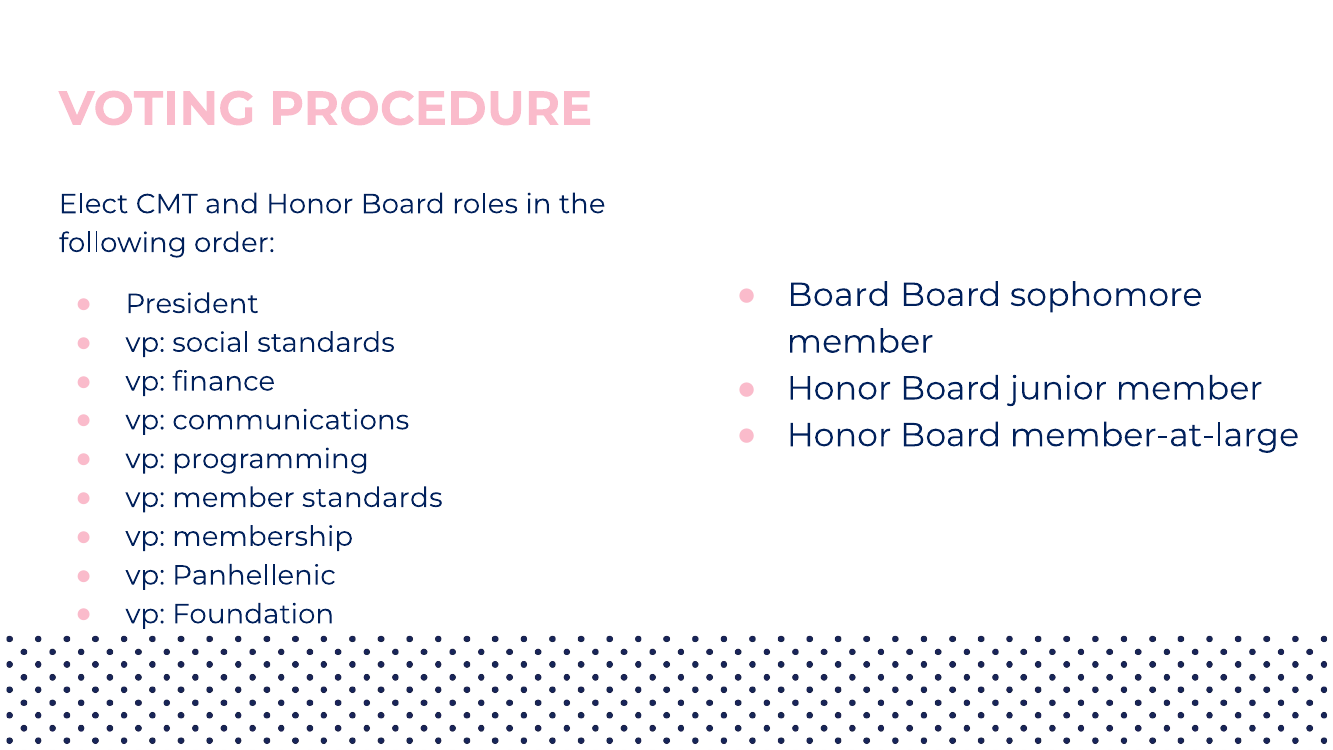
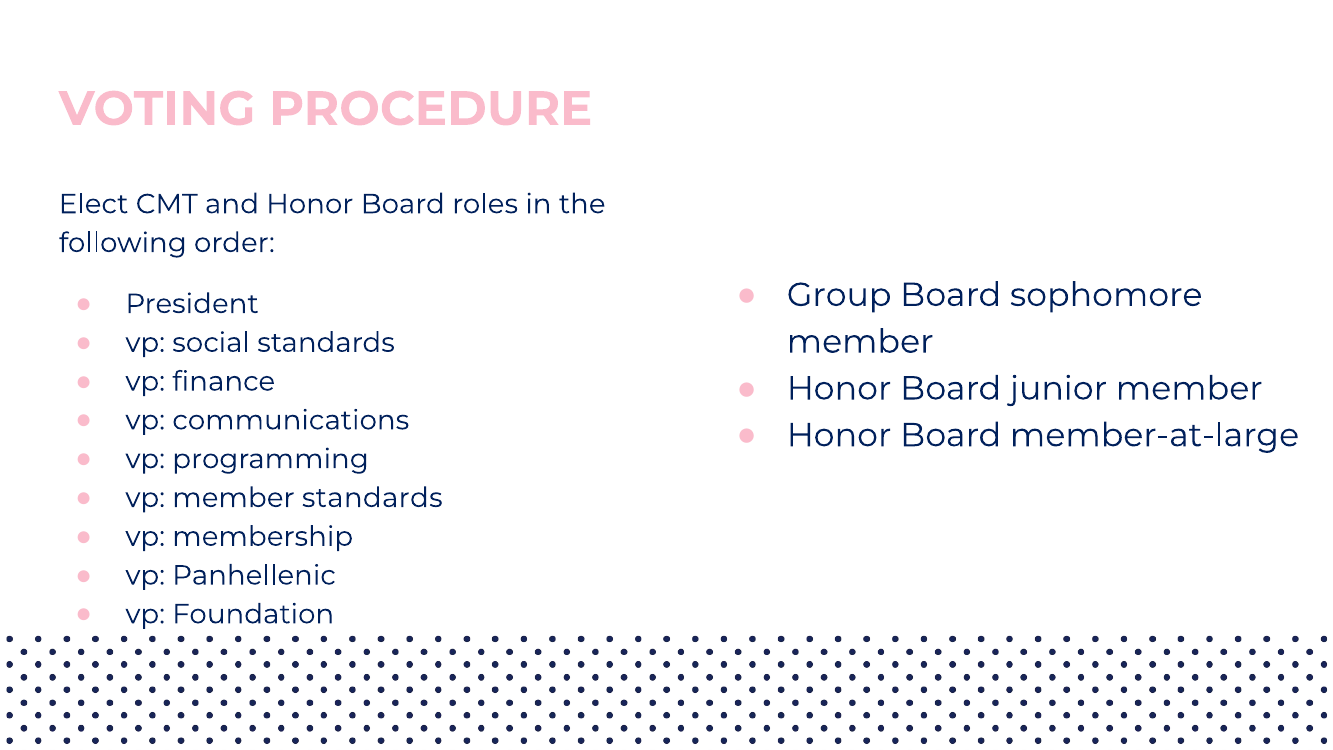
Board at (839, 295): Board -> Group
